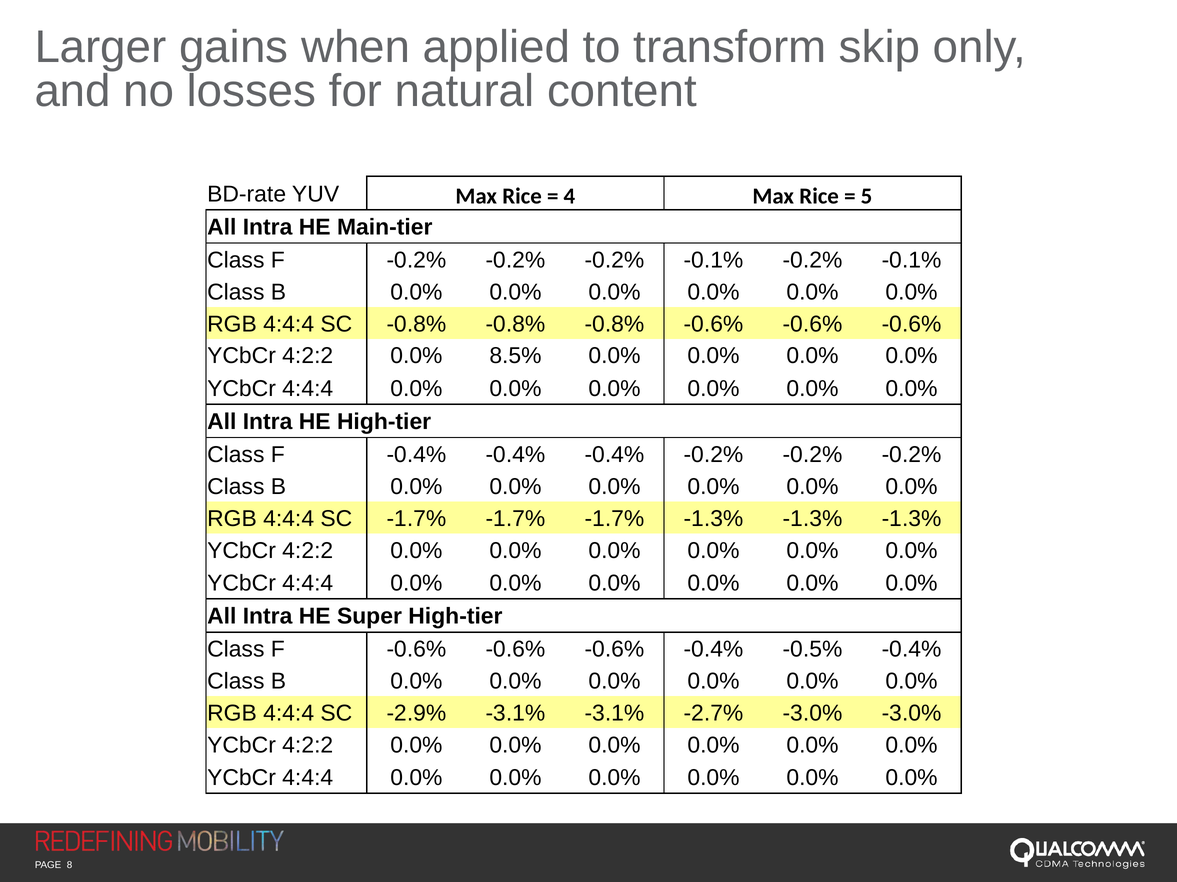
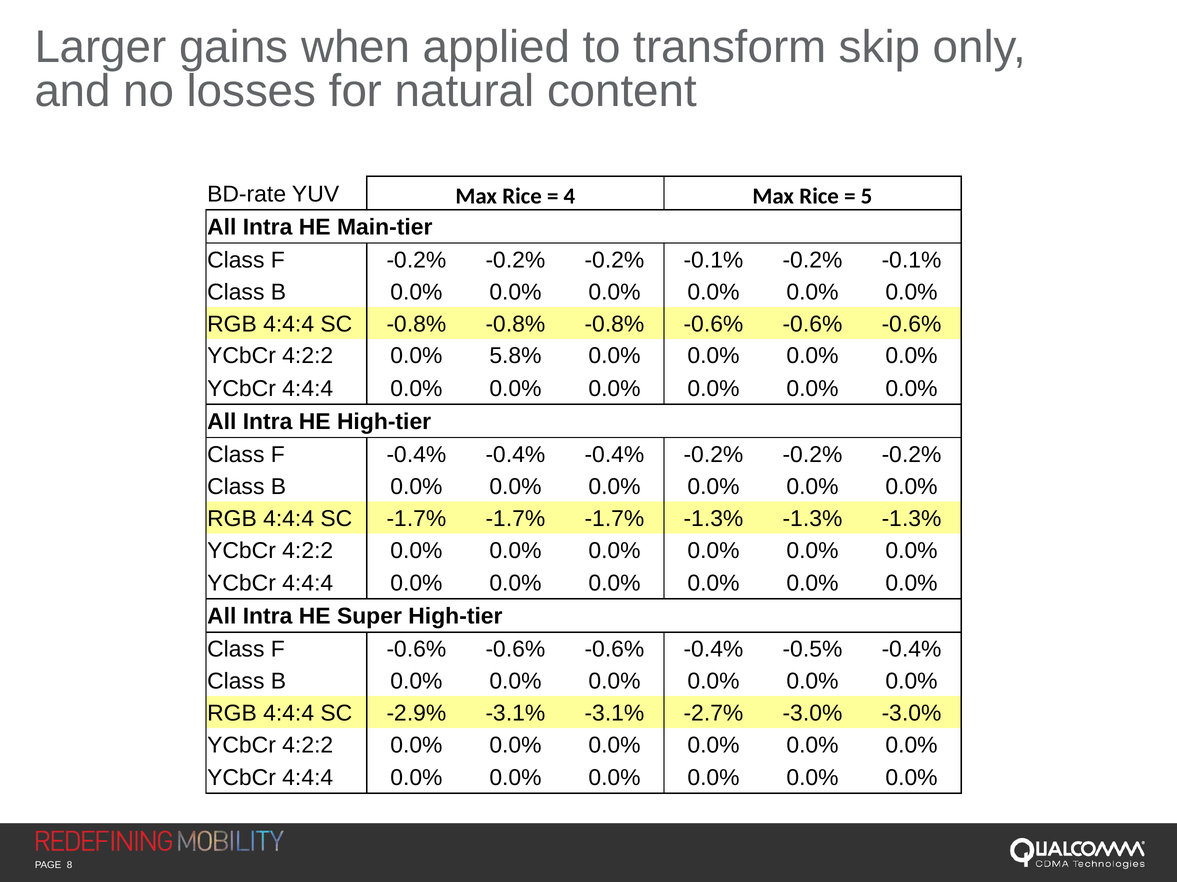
8.5%: 8.5% -> 5.8%
